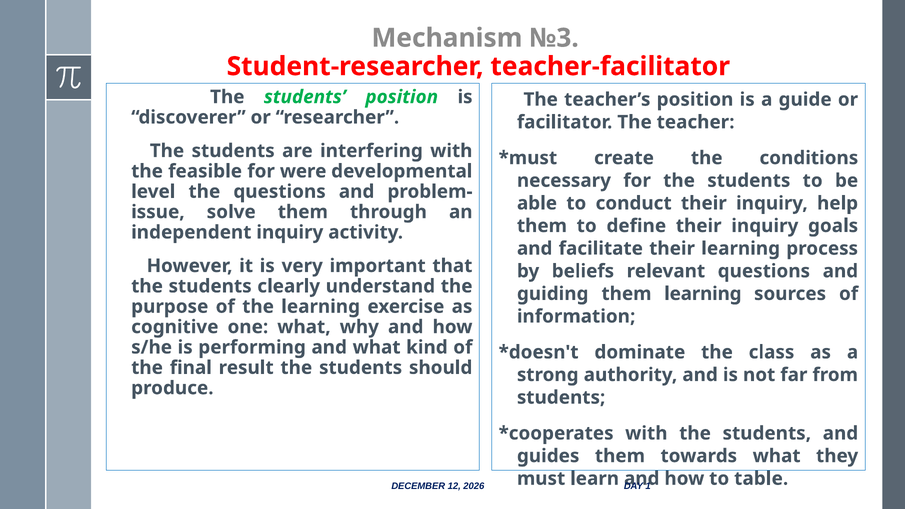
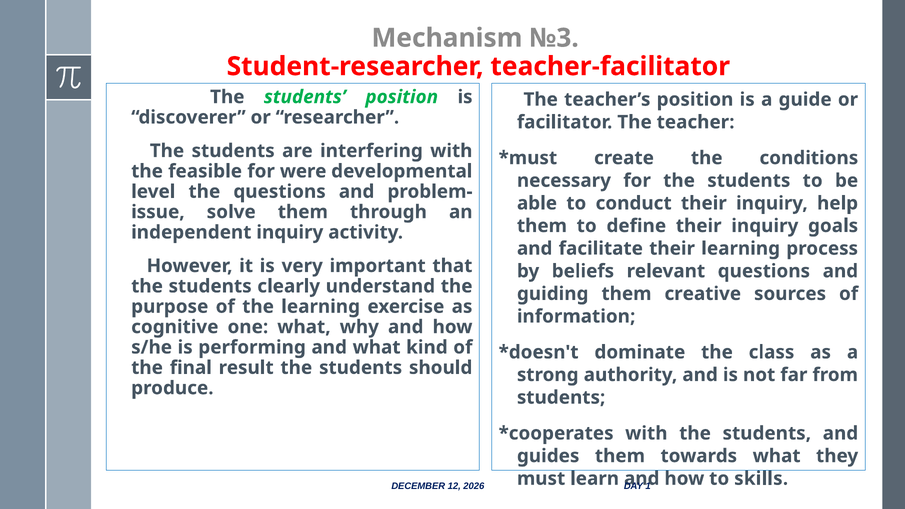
them learning: learning -> creative
table: table -> skills
